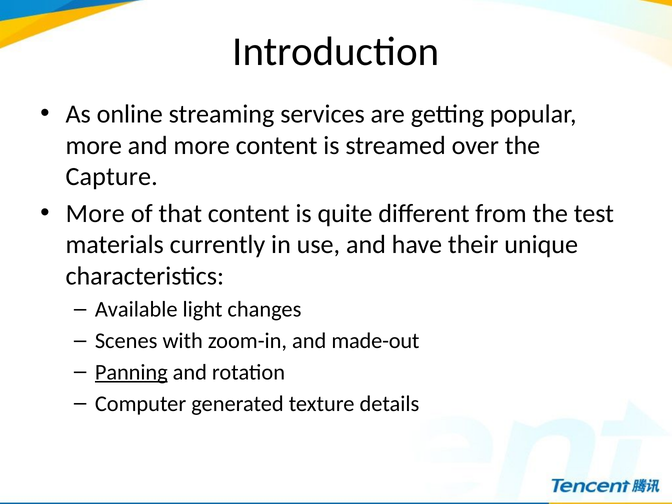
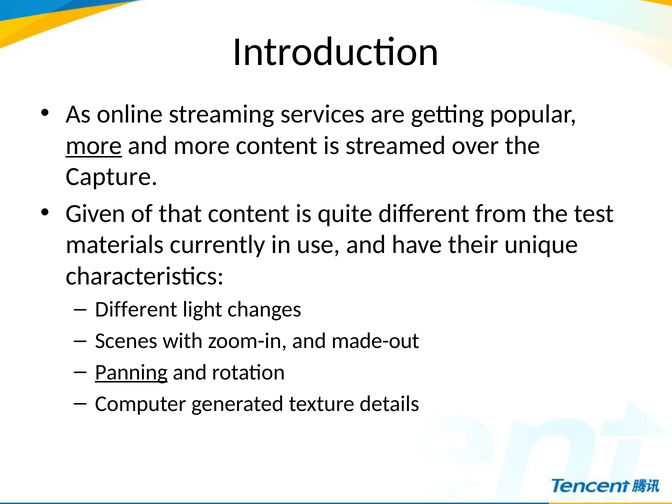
more at (94, 145) underline: none -> present
More at (95, 213): More -> Given
Available at (136, 310): Available -> Different
